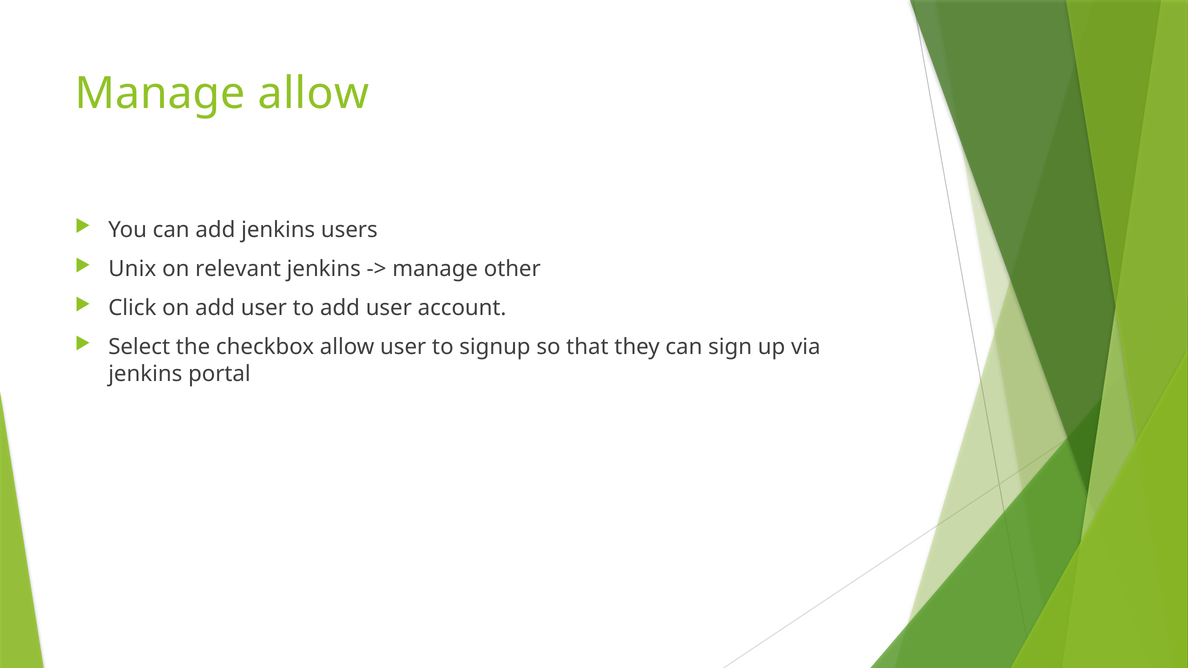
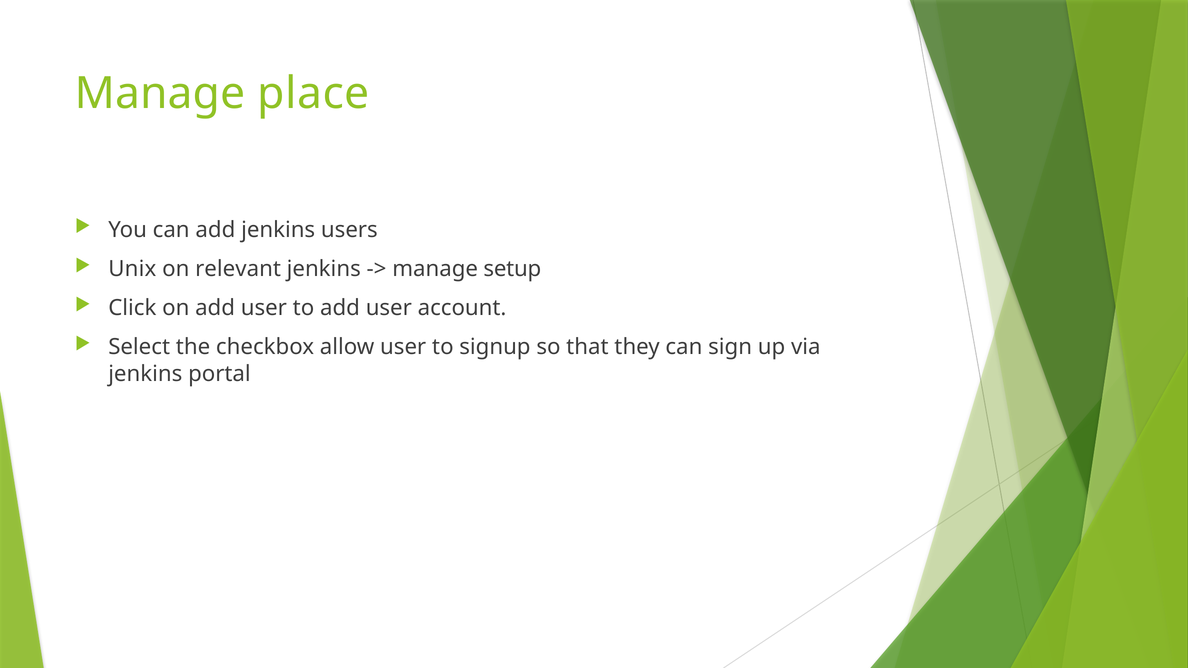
Manage allow: allow -> place
other: other -> setup
